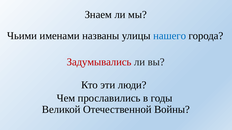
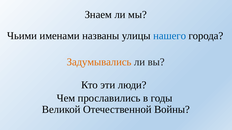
Задумывались colour: red -> orange
